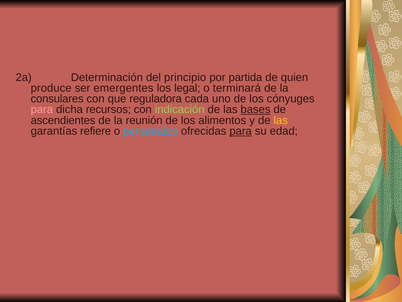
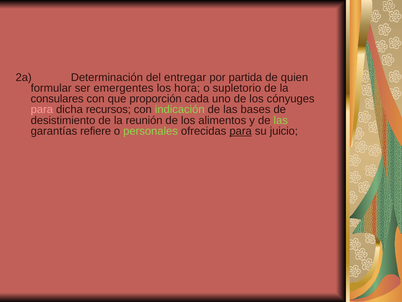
principio: principio -> entregar
produce: produce -> formular
legal: legal -> hora
terminará: terminará -> supletorio
reguladora: reguladora -> proporción
bases underline: present -> none
ascendientes: ascendientes -> desistimiento
las at (281, 120) colour: yellow -> light green
personales colour: light blue -> light green
edad: edad -> juicio
